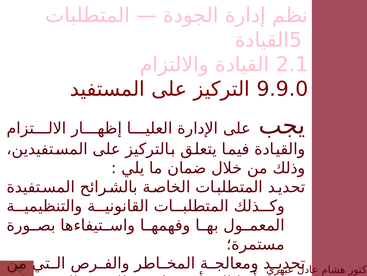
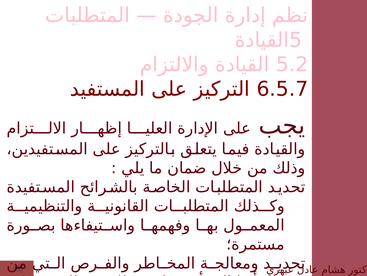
2.1: 2.1 -> 5.2
9.9.0: 9.9.0 -> 6.5.7
